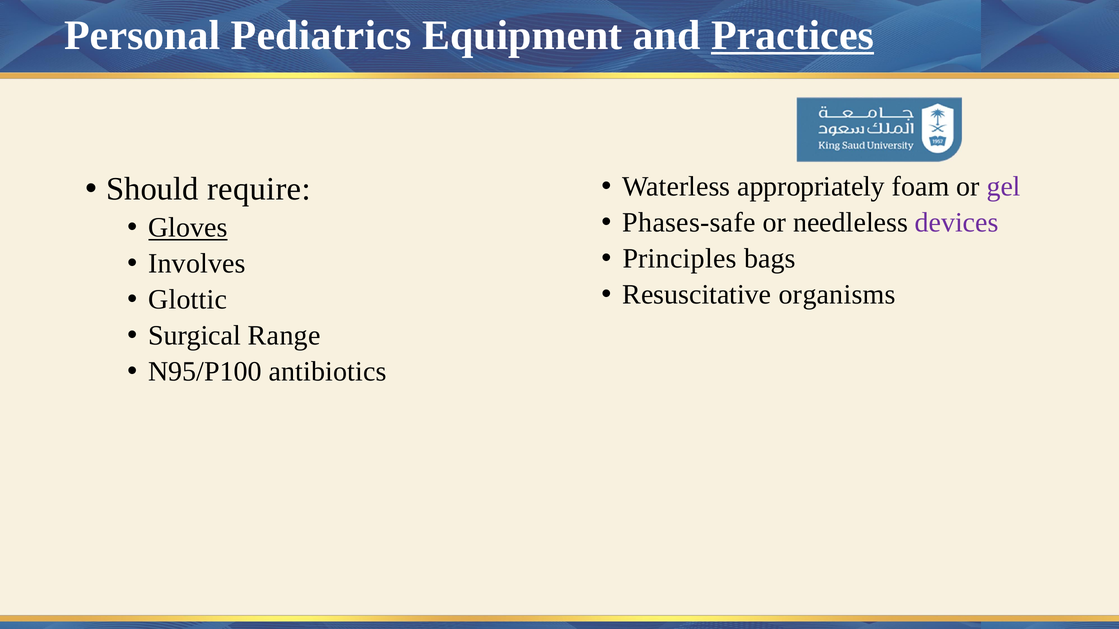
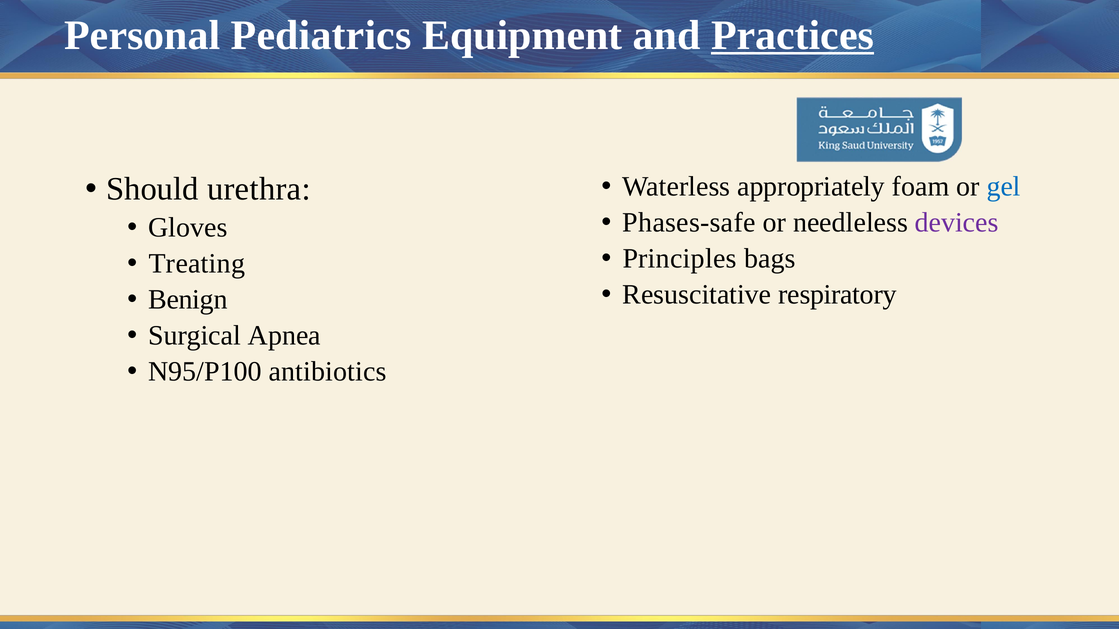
gel colour: purple -> blue
require: require -> urethra
Gloves underline: present -> none
Involves: Involves -> Treating
organisms: organisms -> respiratory
Glottic: Glottic -> Benign
Range: Range -> Apnea
